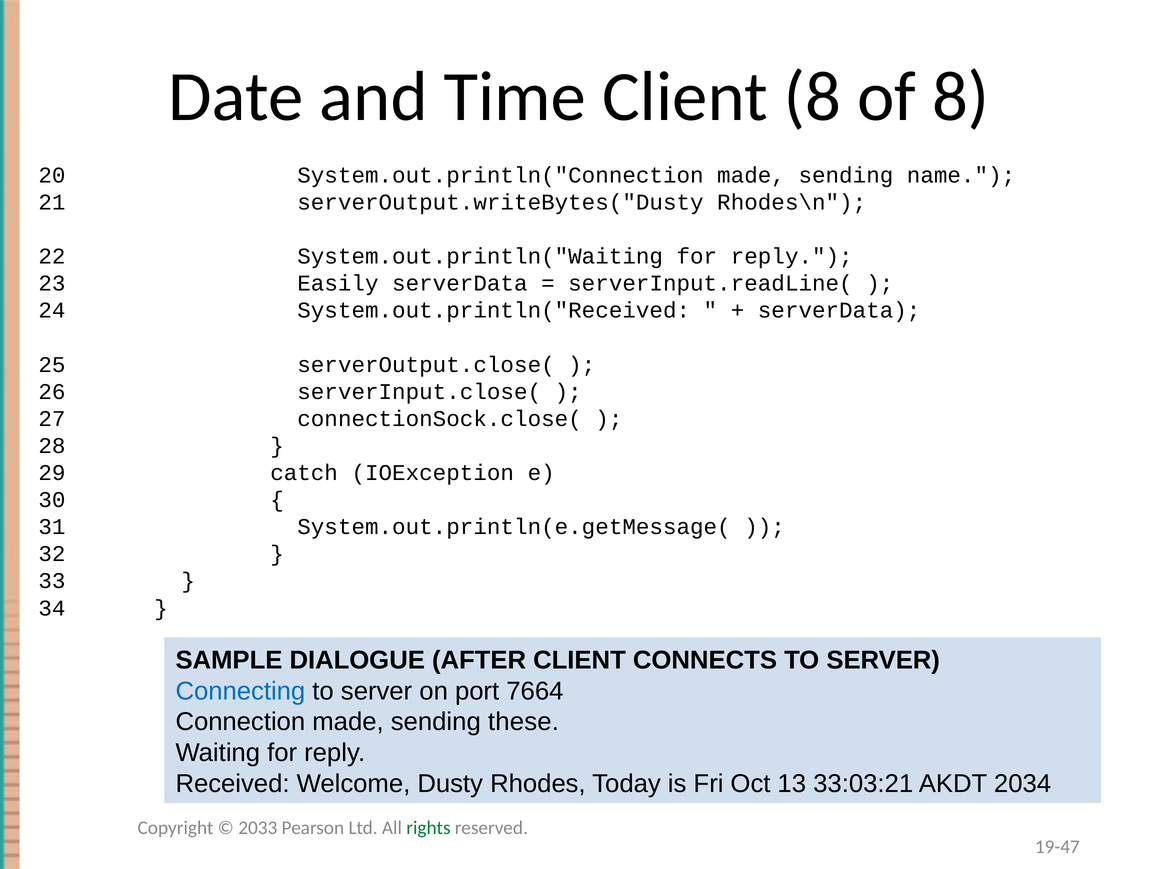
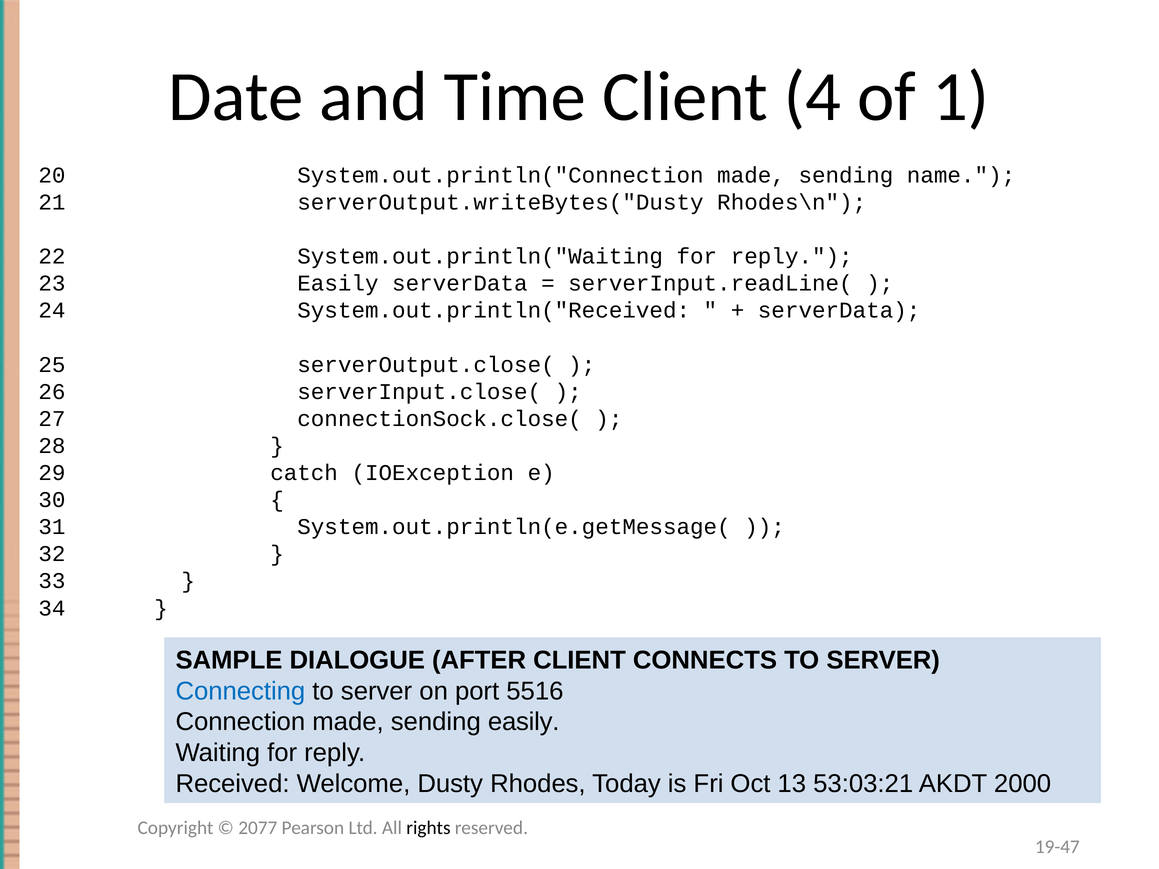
Client 8: 8 -> 4
of 8: 8 -> 1
7664: 7664 -> 5516
sending these: these -> easily
33:03:21: 33:03:21 -> 53:03:21
2034: 2034 -> 2000
2033: 2033 -> 2077
rights colour: green -> black
